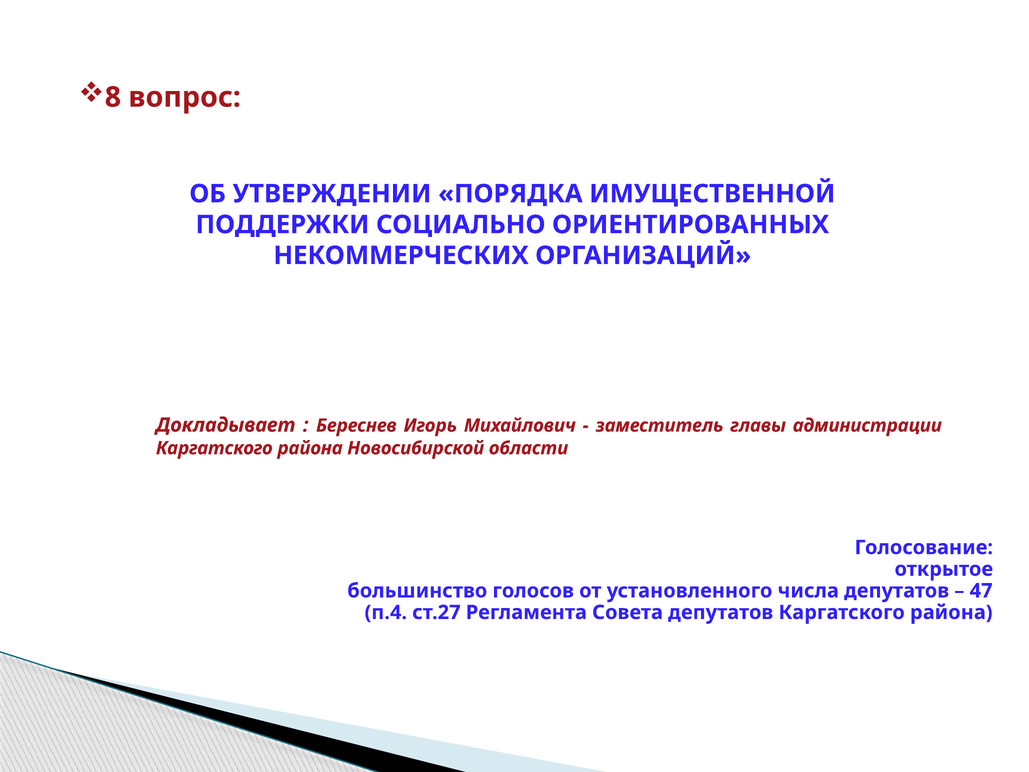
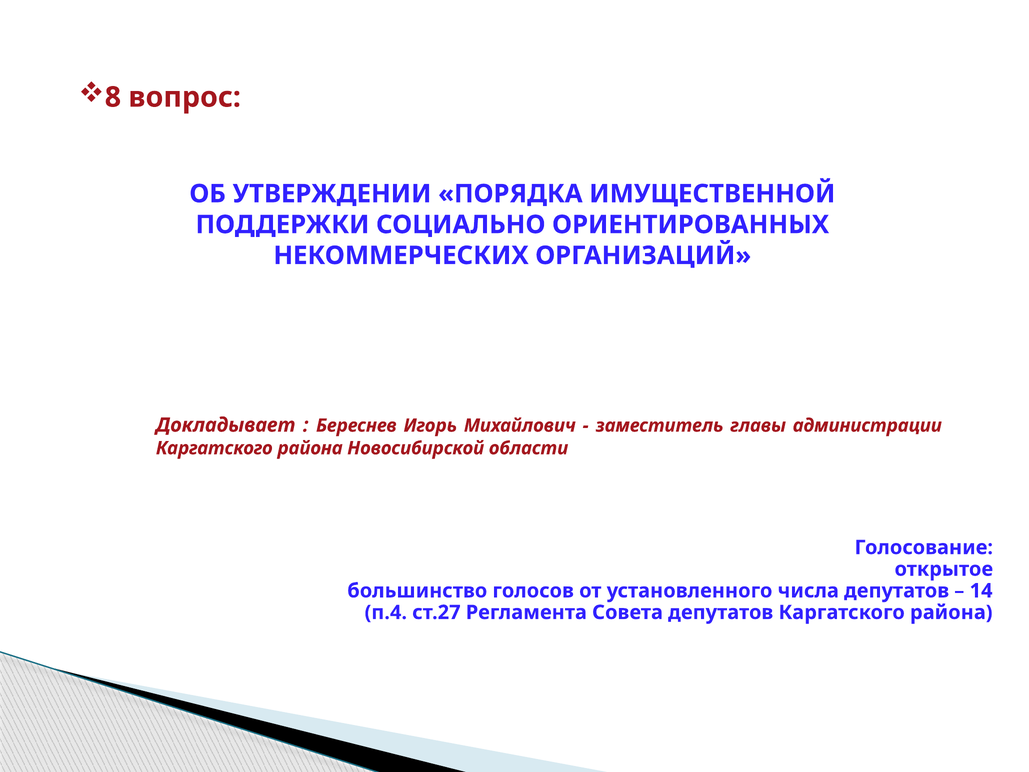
47: 47 -> 14
